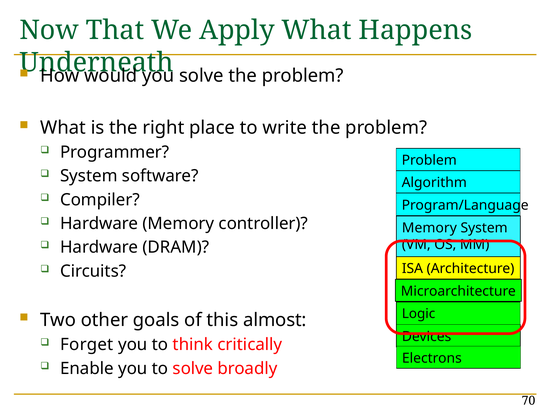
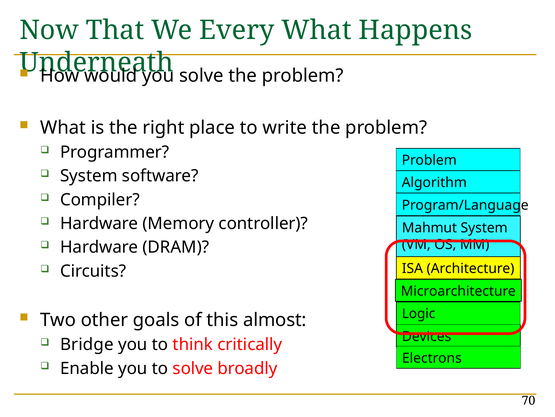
Apply: Apply -> Every
Memory at (429, 228): Memory -> Mahmut
Forget: Forget -> Bridge
